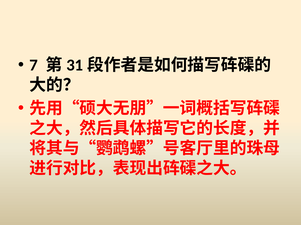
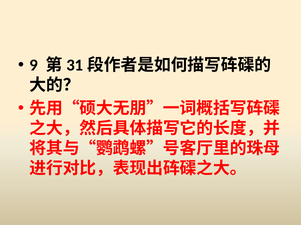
7: 7 -> 9
